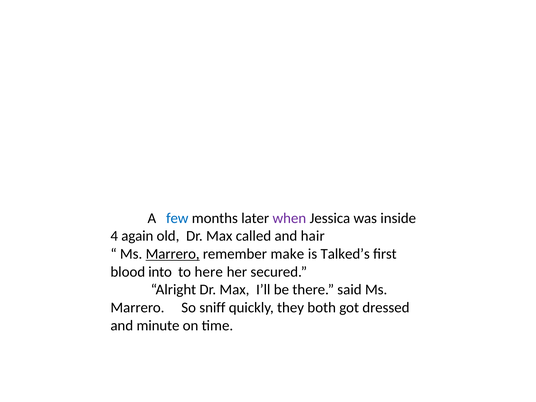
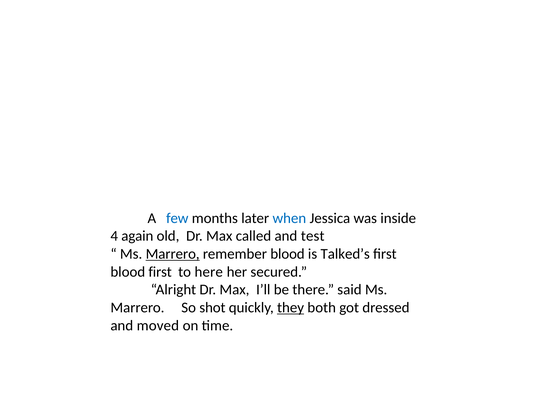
when colour: purple -> blue
hair: hair -> test
remember make: make -> blood
blood into: into -> first
sniff: sniff -> shot
they underline: none -> present
minute: minute -> moved
